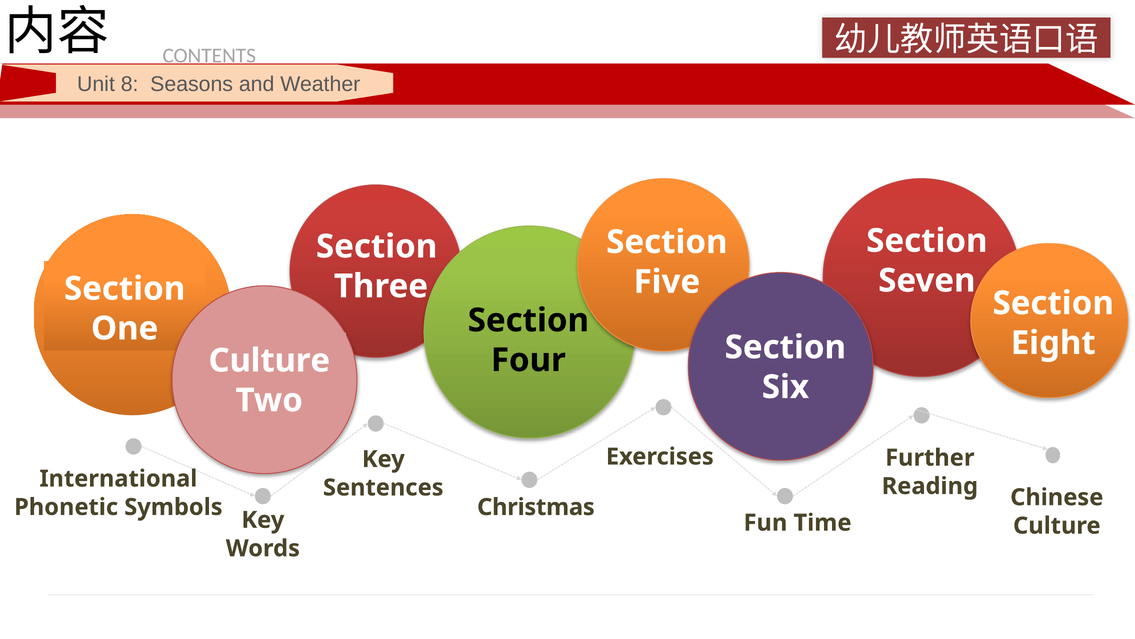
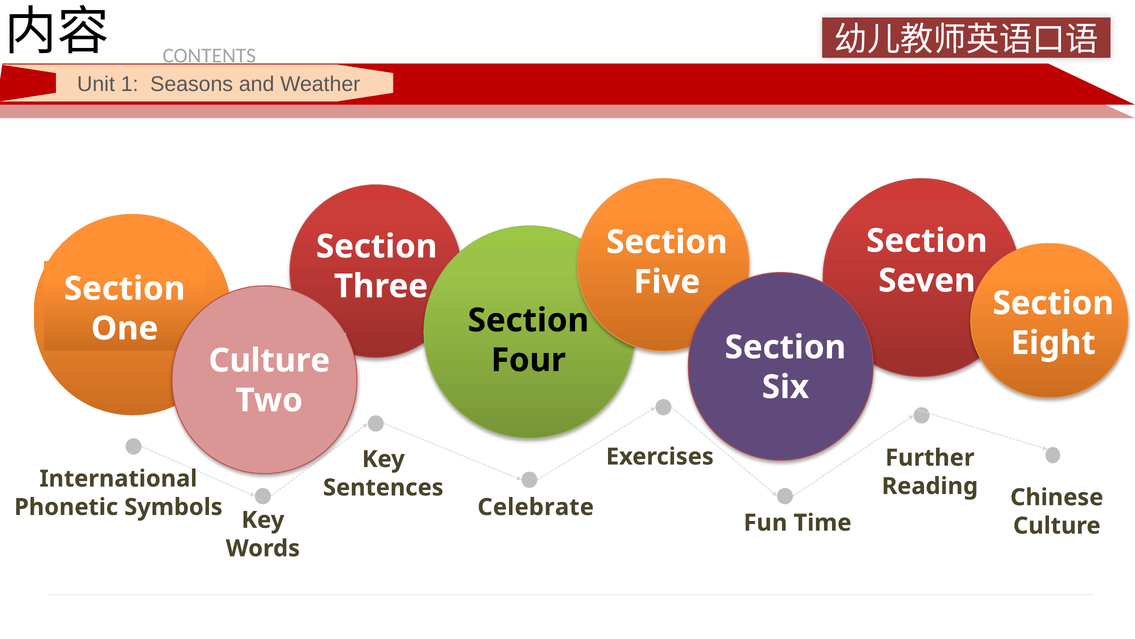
8: 8 -> 1
Christmas: Christmas -> Celebrate
